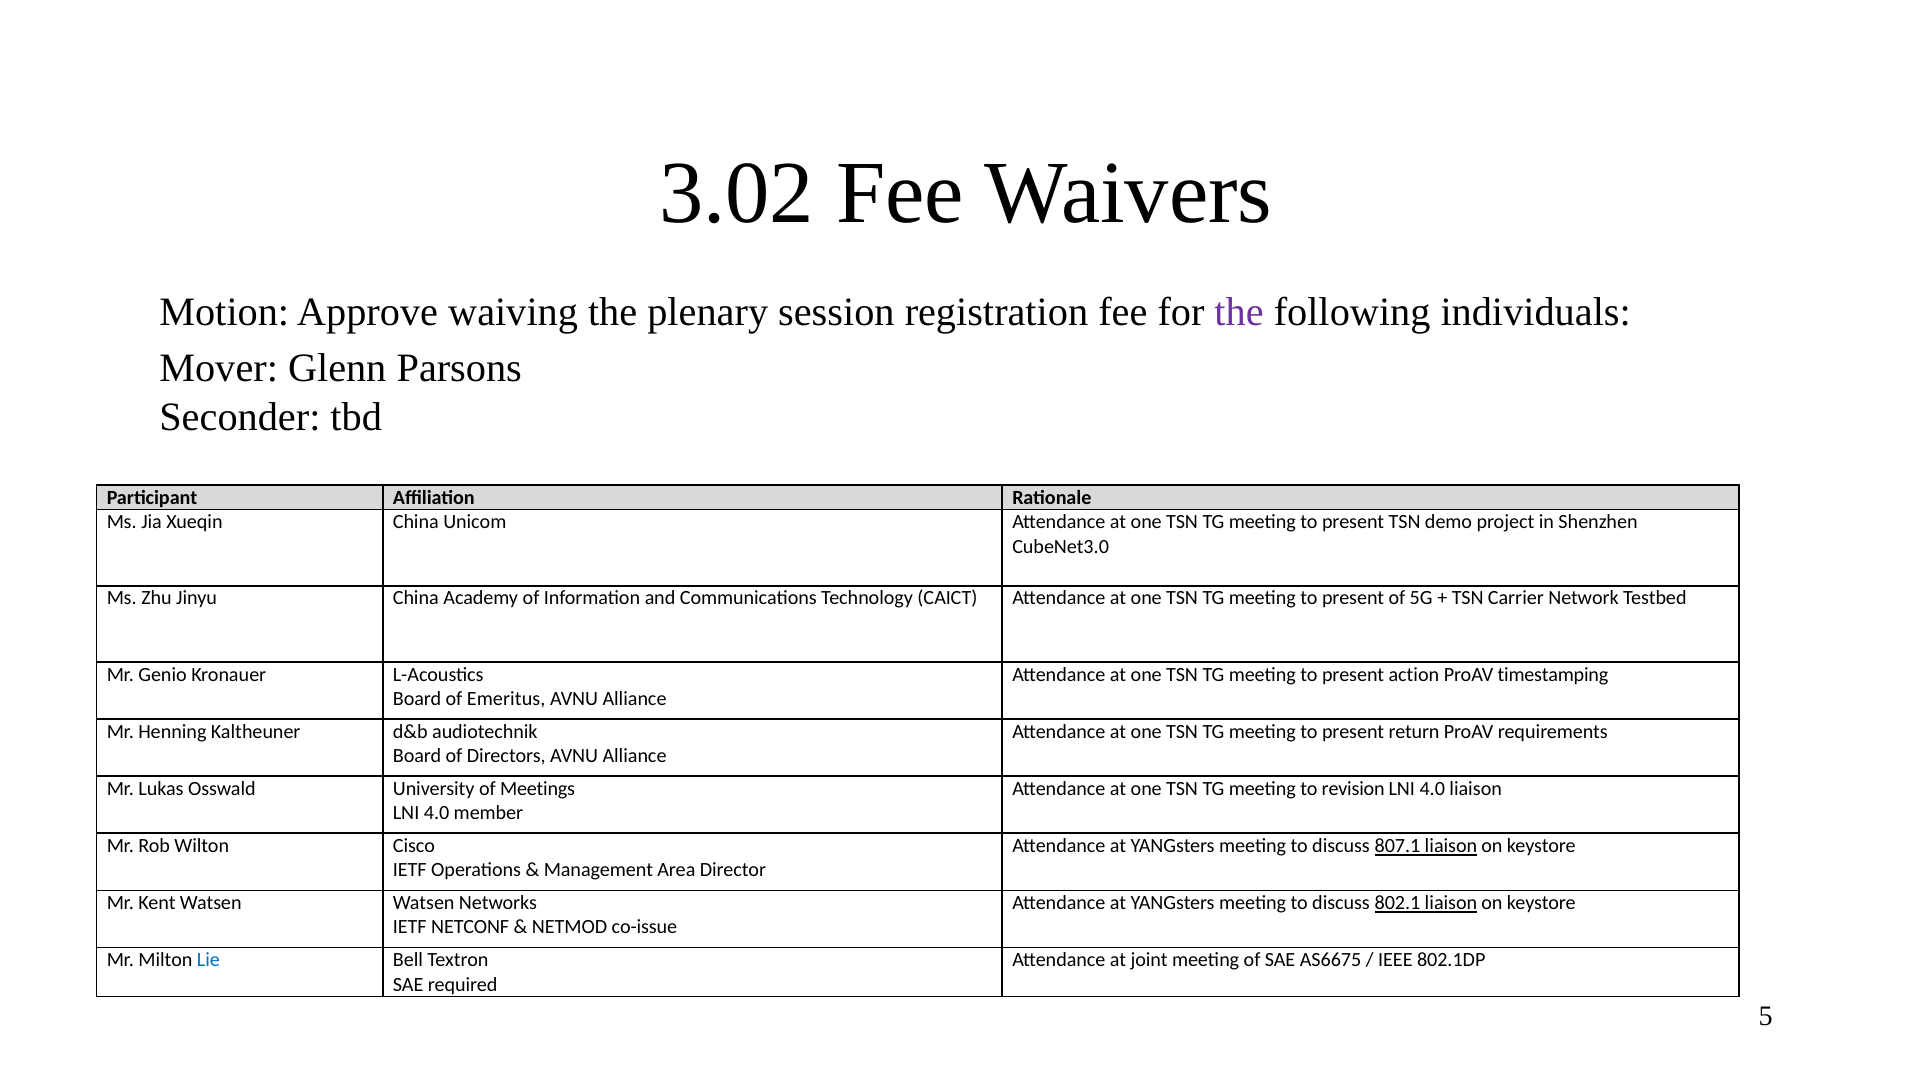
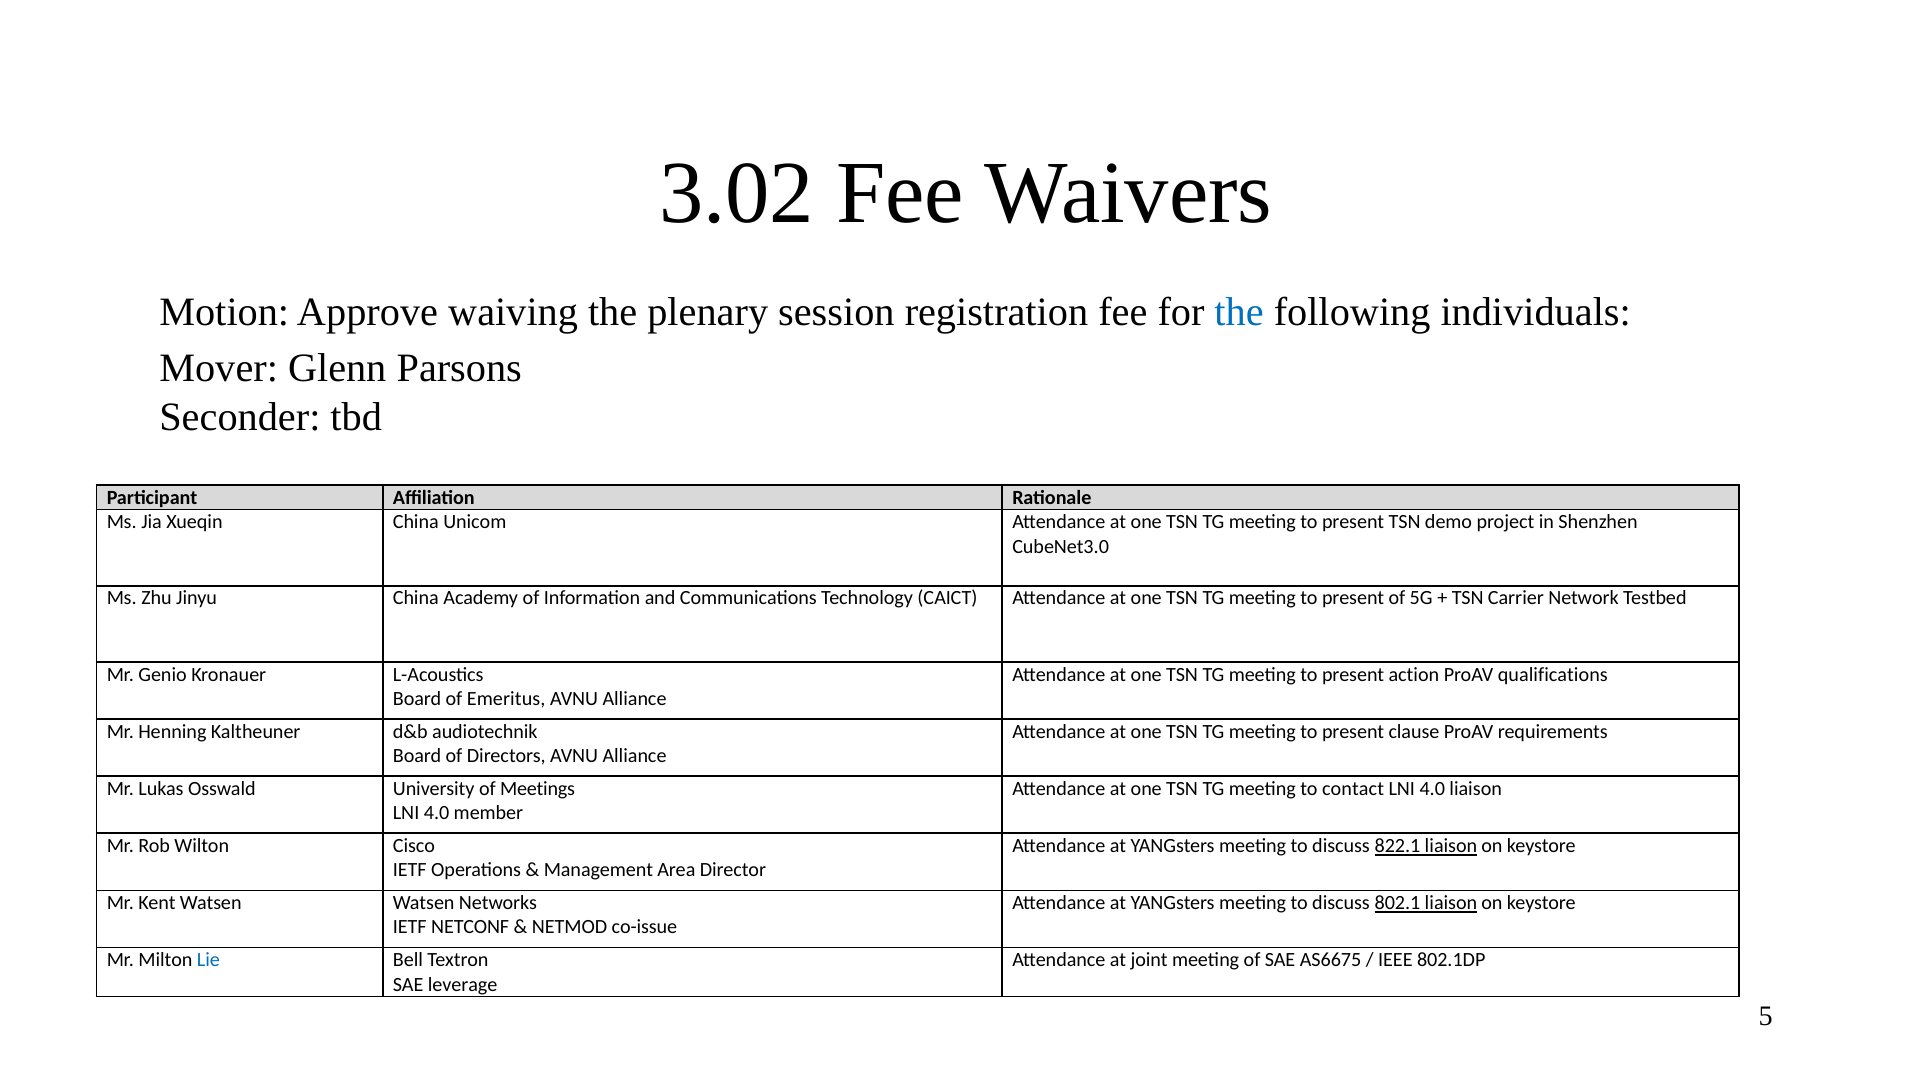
the at (1239, 312) colour: purple -> blue
timestamping: timestamping -> qualifications
return: return -> clause
revision: revision -> contact
807.1: 807.1 -> 822.1
required: required -> leverage
